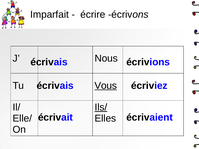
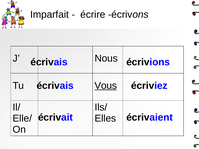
Ils/ underline: present -> none
